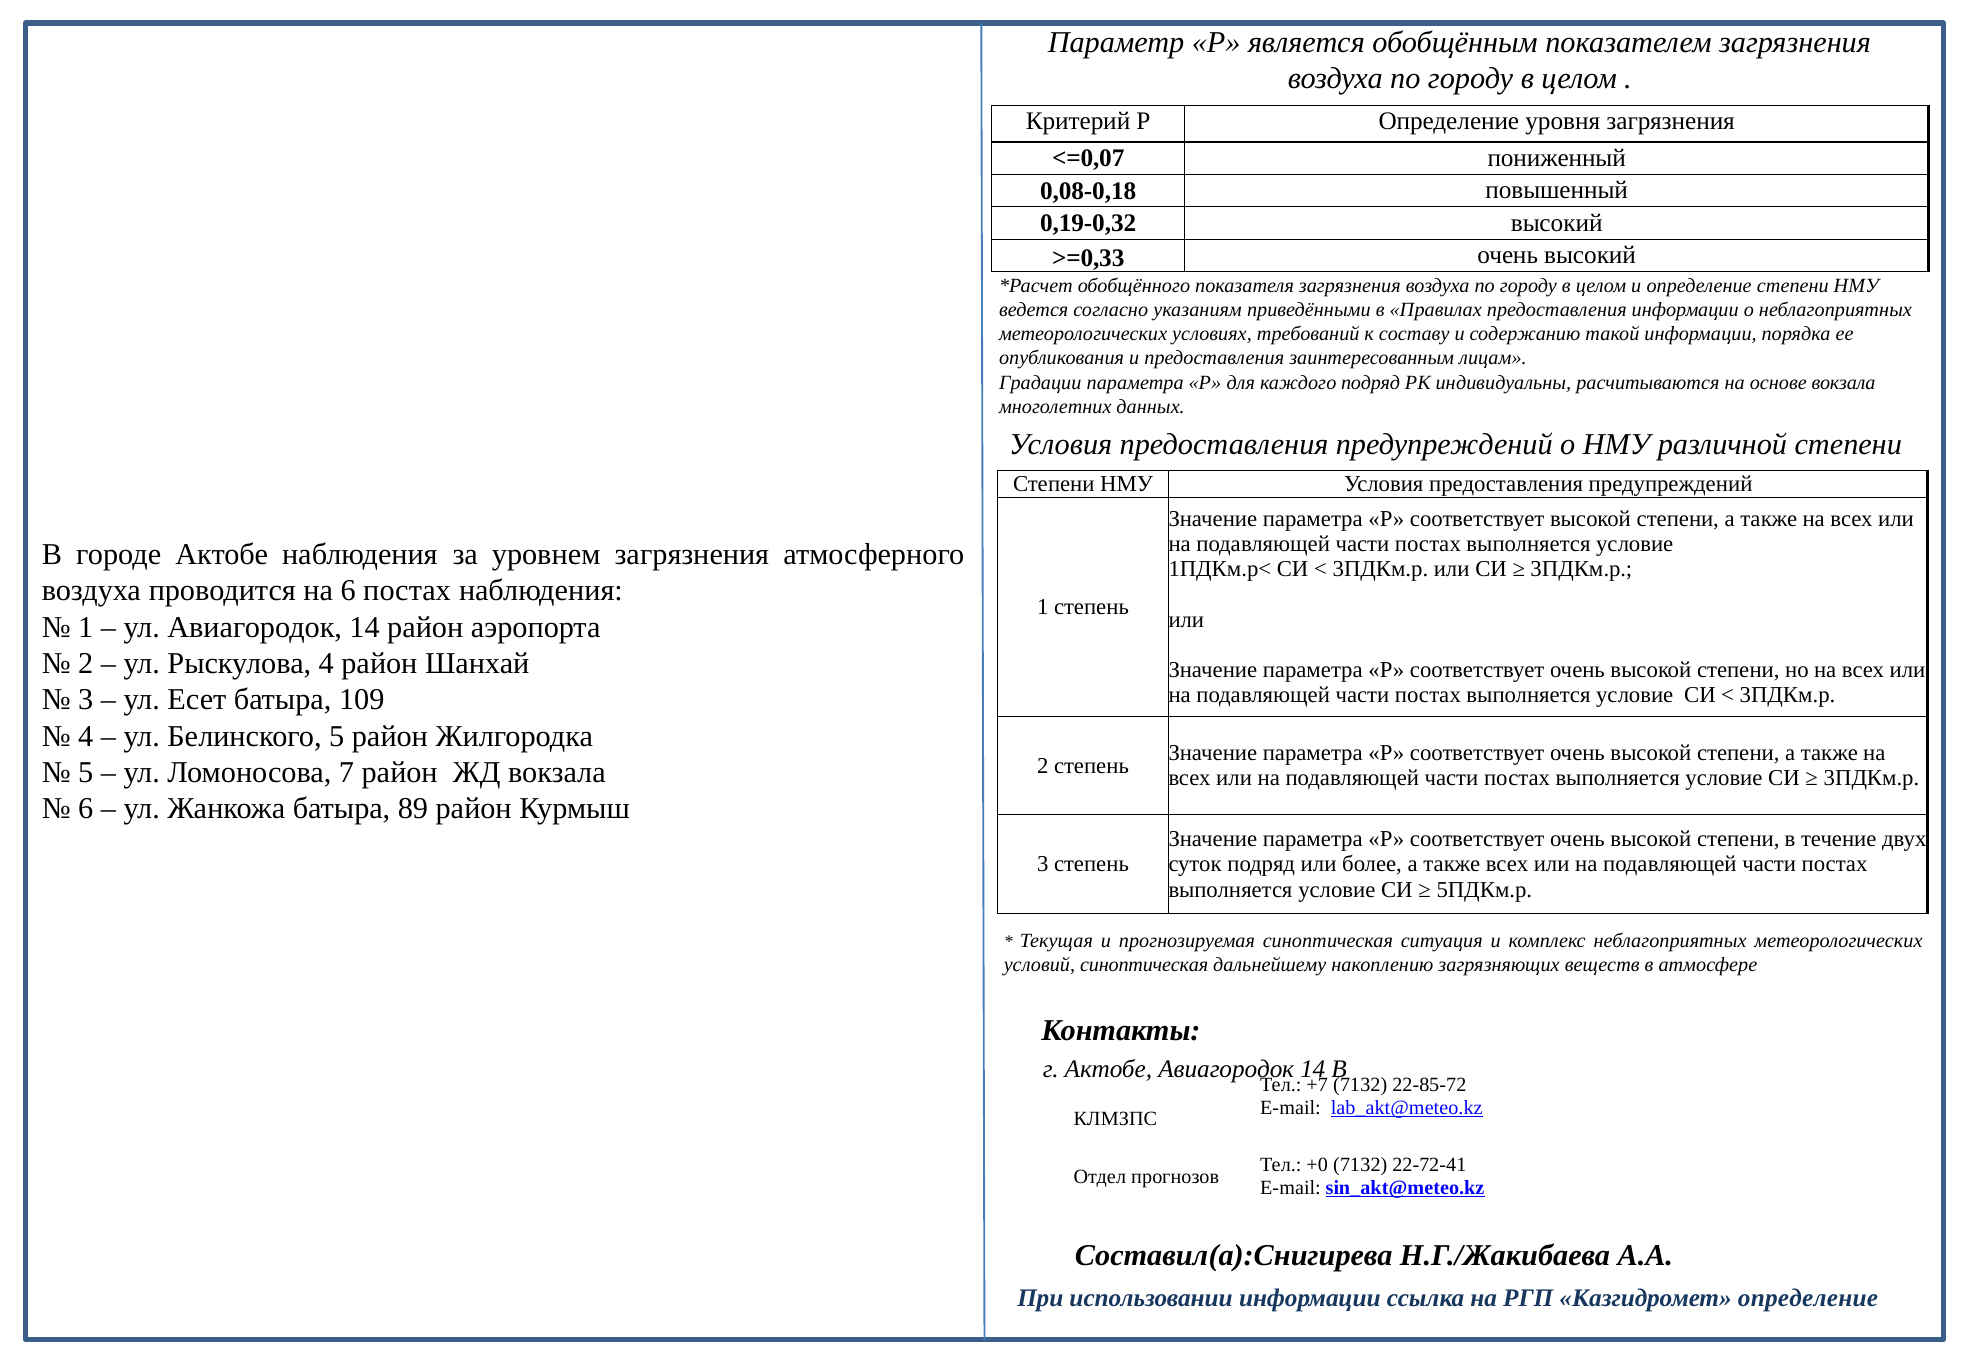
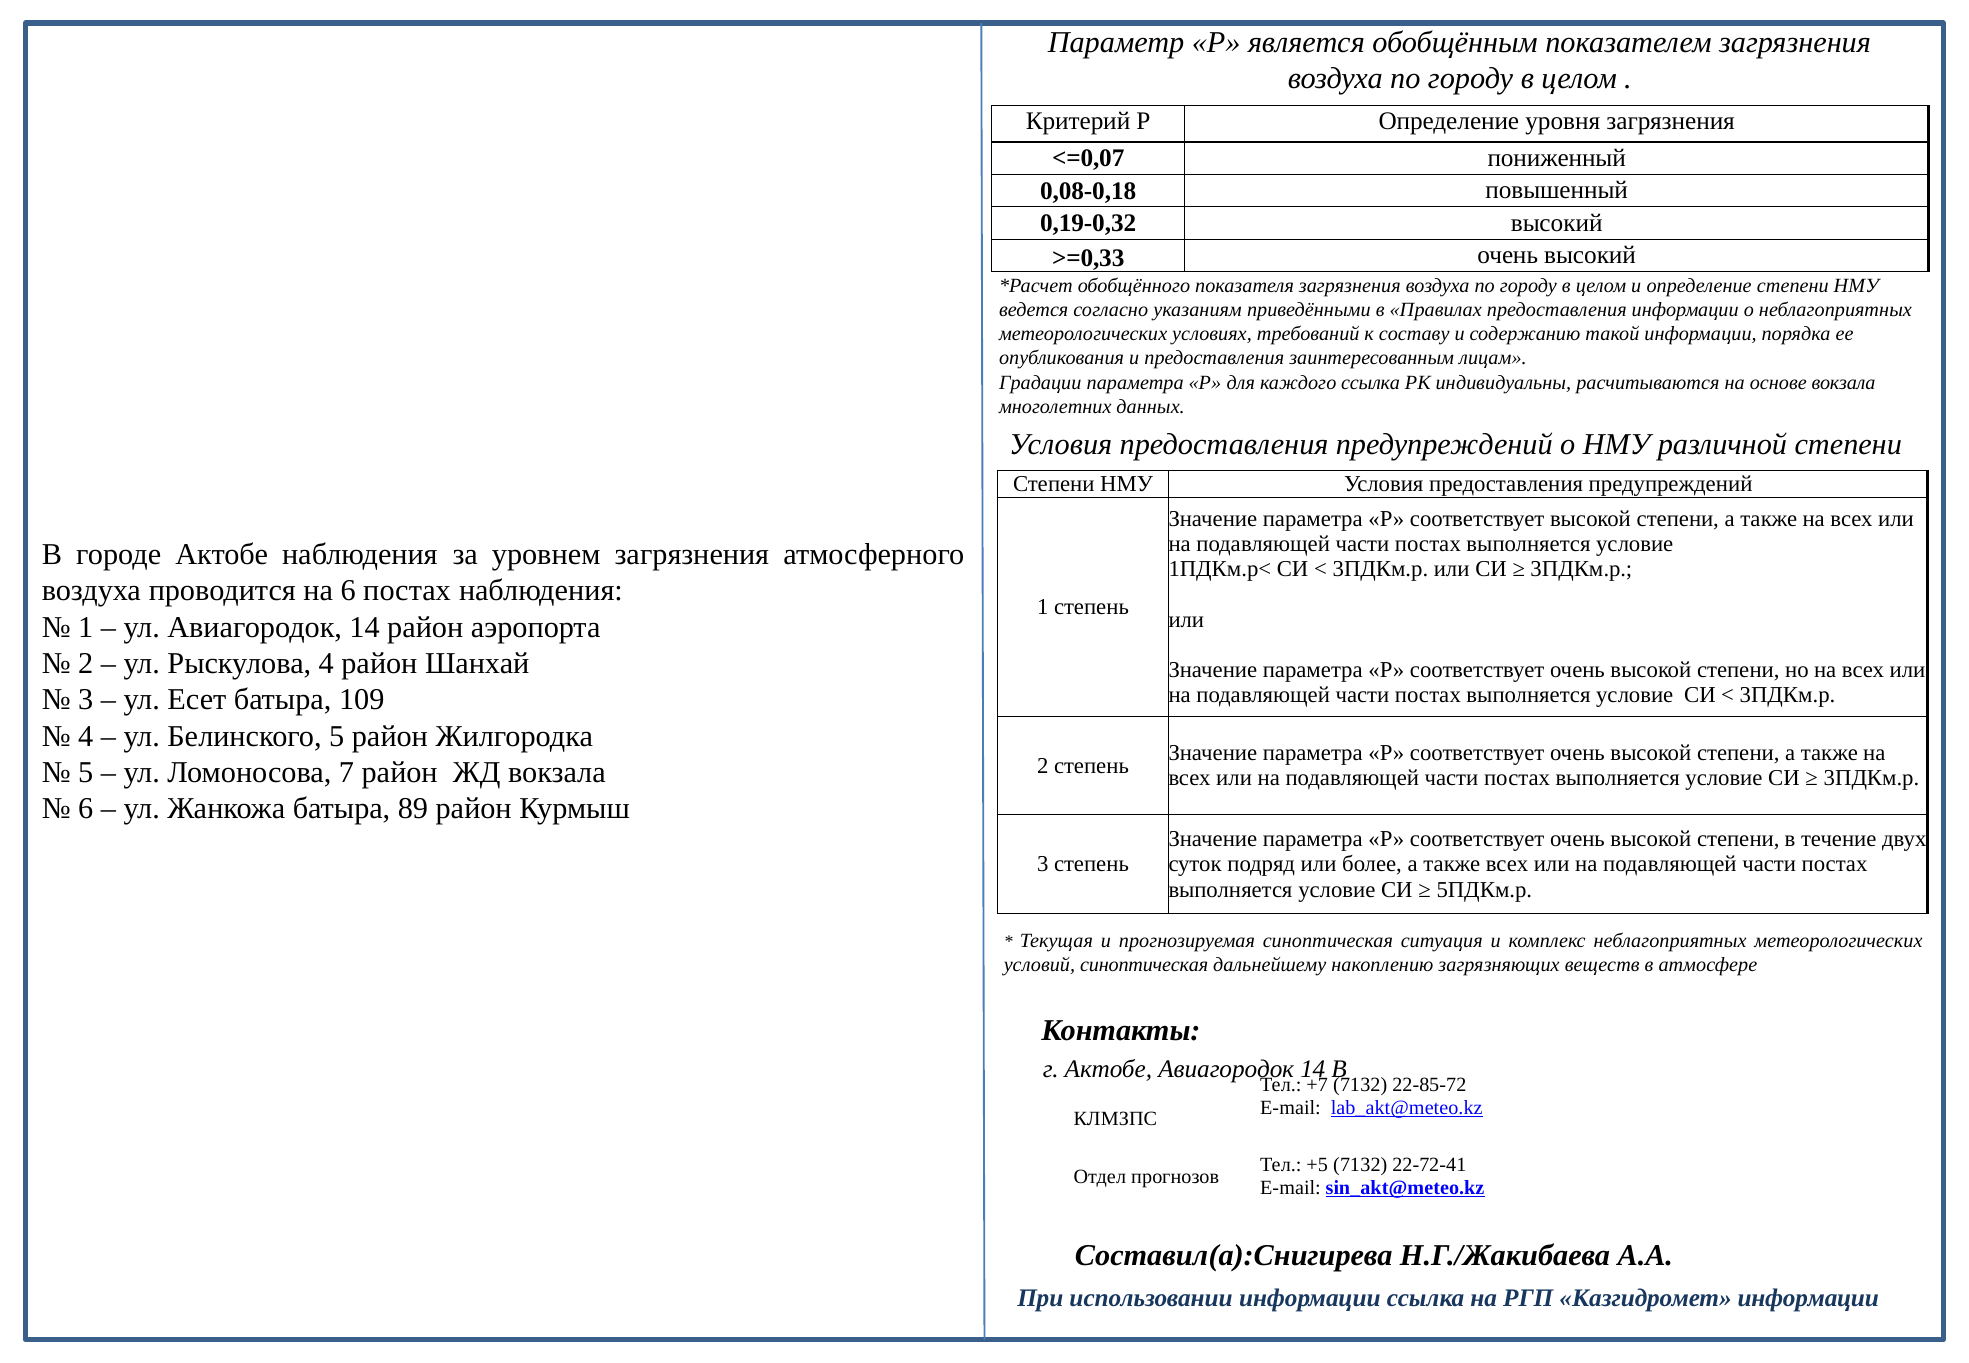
каждого подряд: подряд -> ссылка
+0: +0 -> +5
Казгидромет определение: определение -> информации
